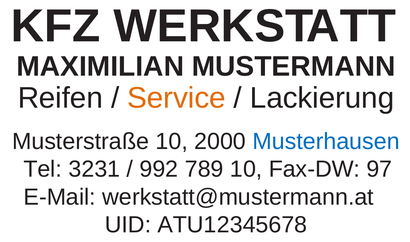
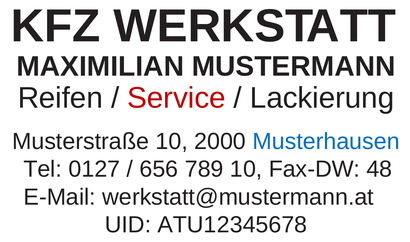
Service colour: orange -> red
3231: 3231 -> 0127
992: 992 -> 656
97: 97 -> 48
